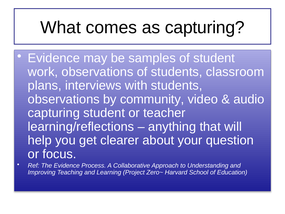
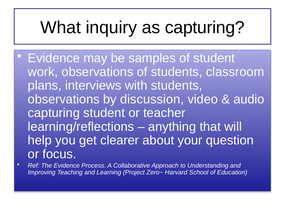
comes: comes -> inquiry
community: community -> discussion
